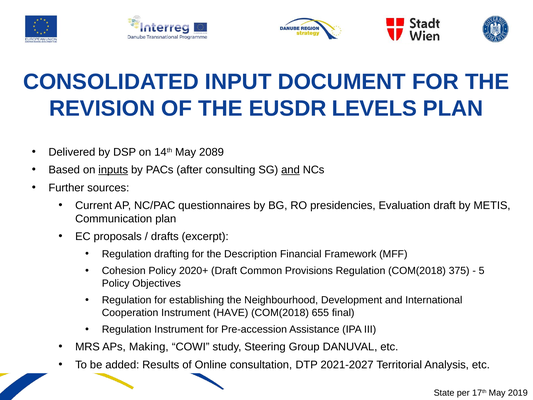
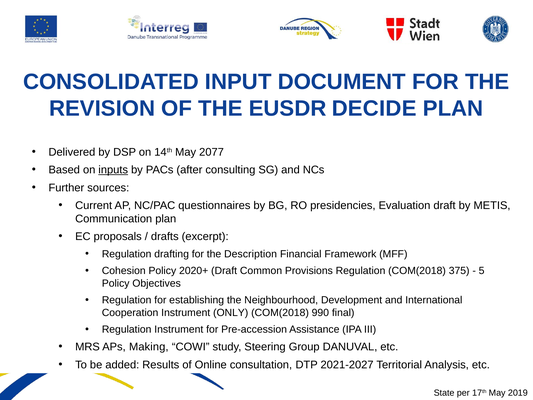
LEVELS: LEVELS -> DECIDE
2089: 2089 -> 2077
and at (290, 170) underline: present -> none
HAVE: HAVE -> ONLY
655: 655 -> 990
